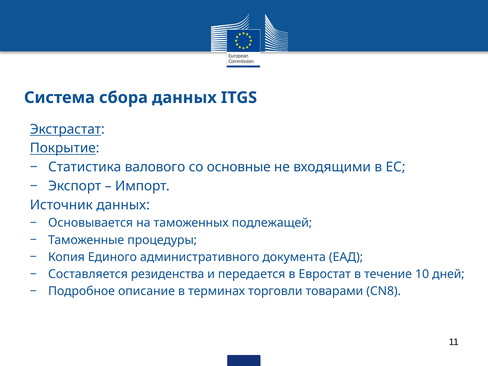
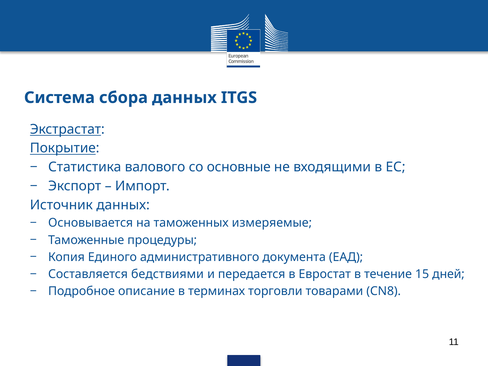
подлежащей: подлежащей -> измеряемые
резиденства: резиденства -> бедствиями
10: 10 -> 15
